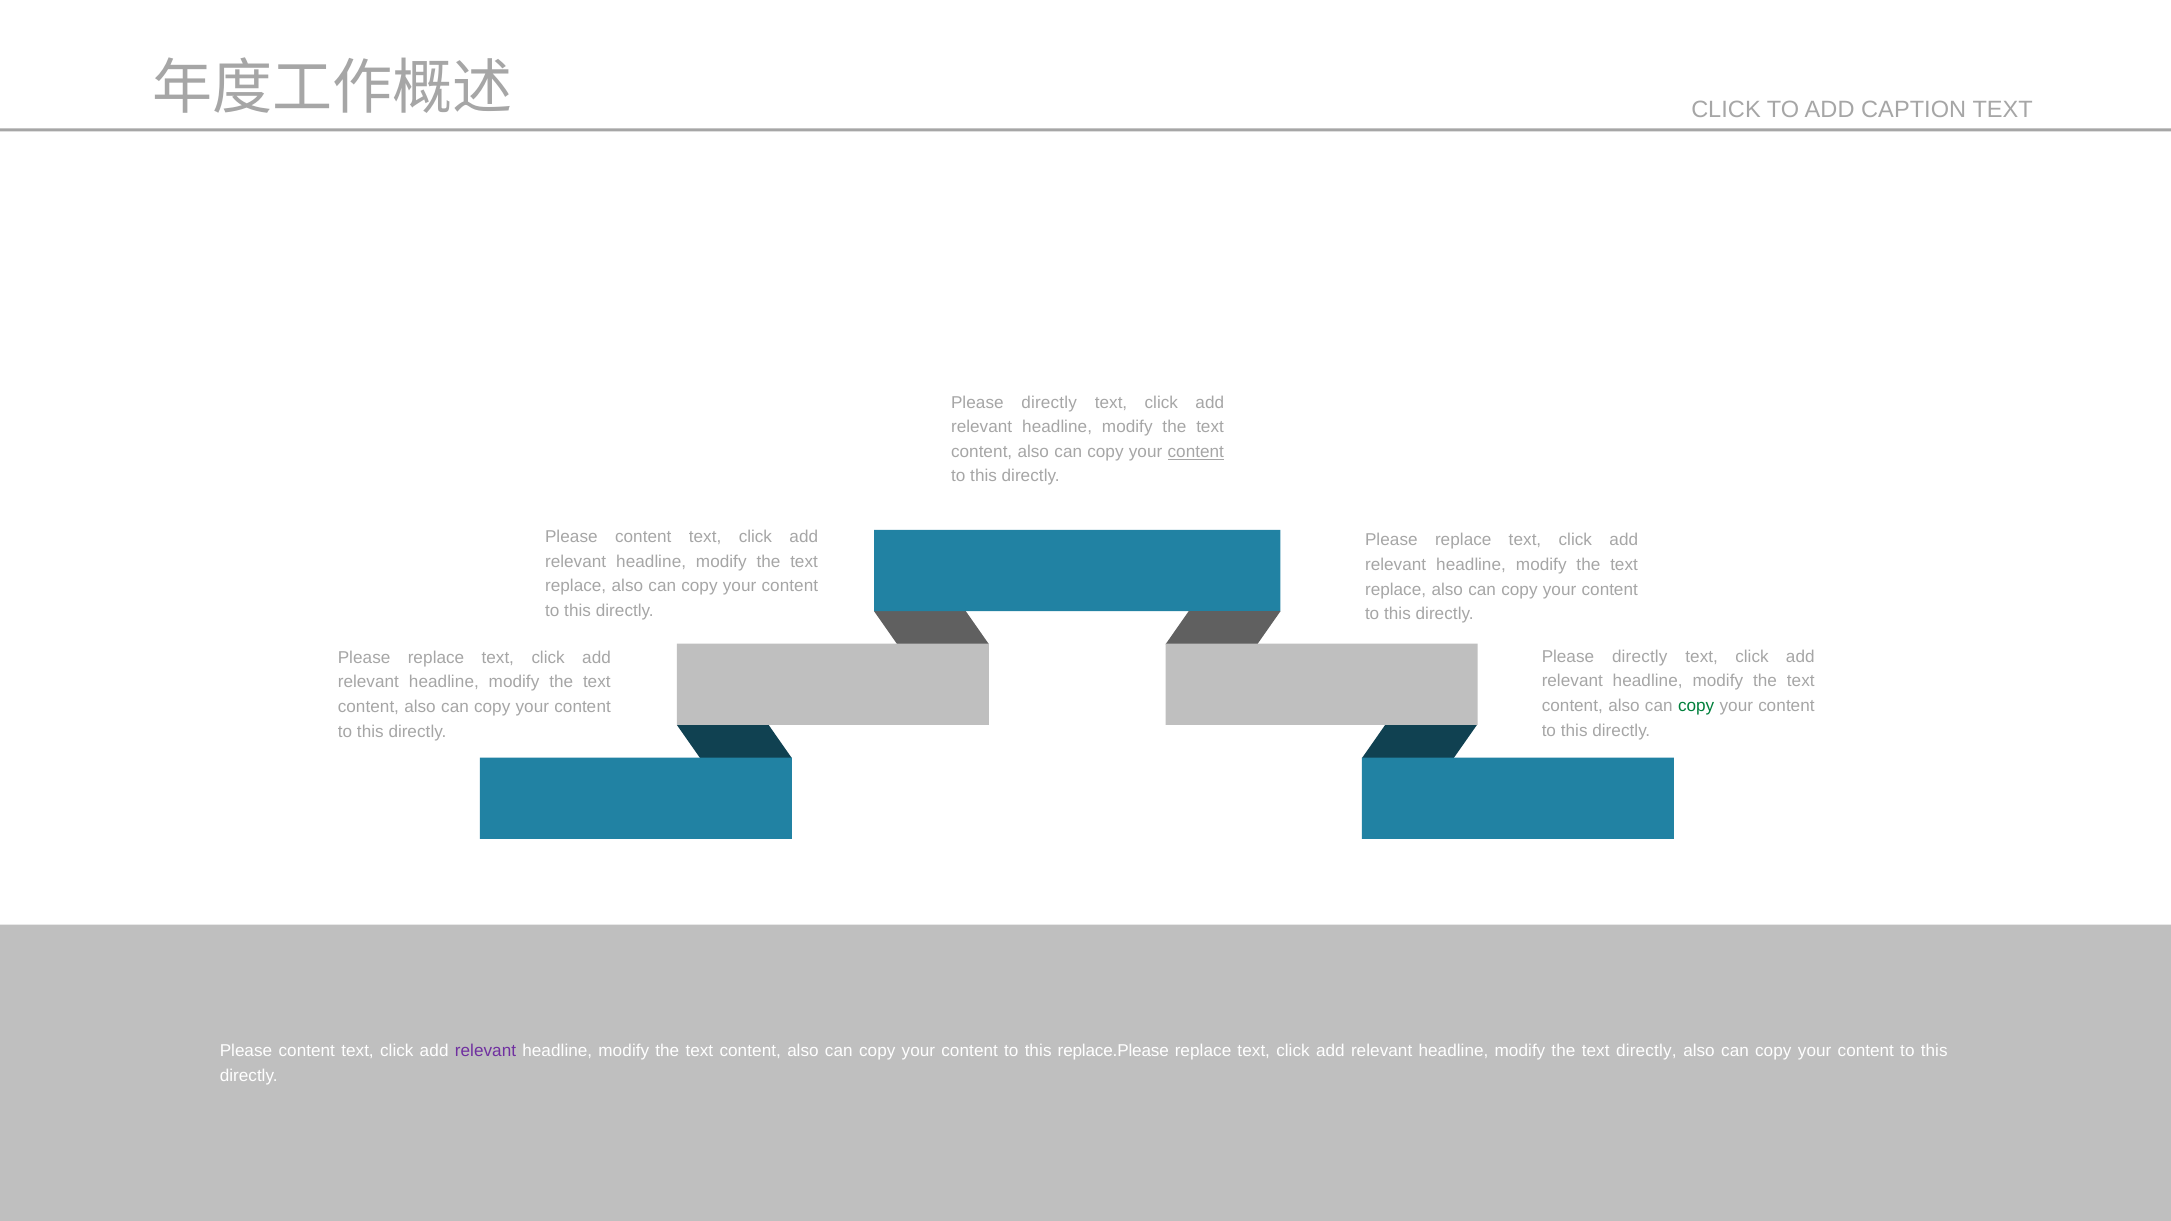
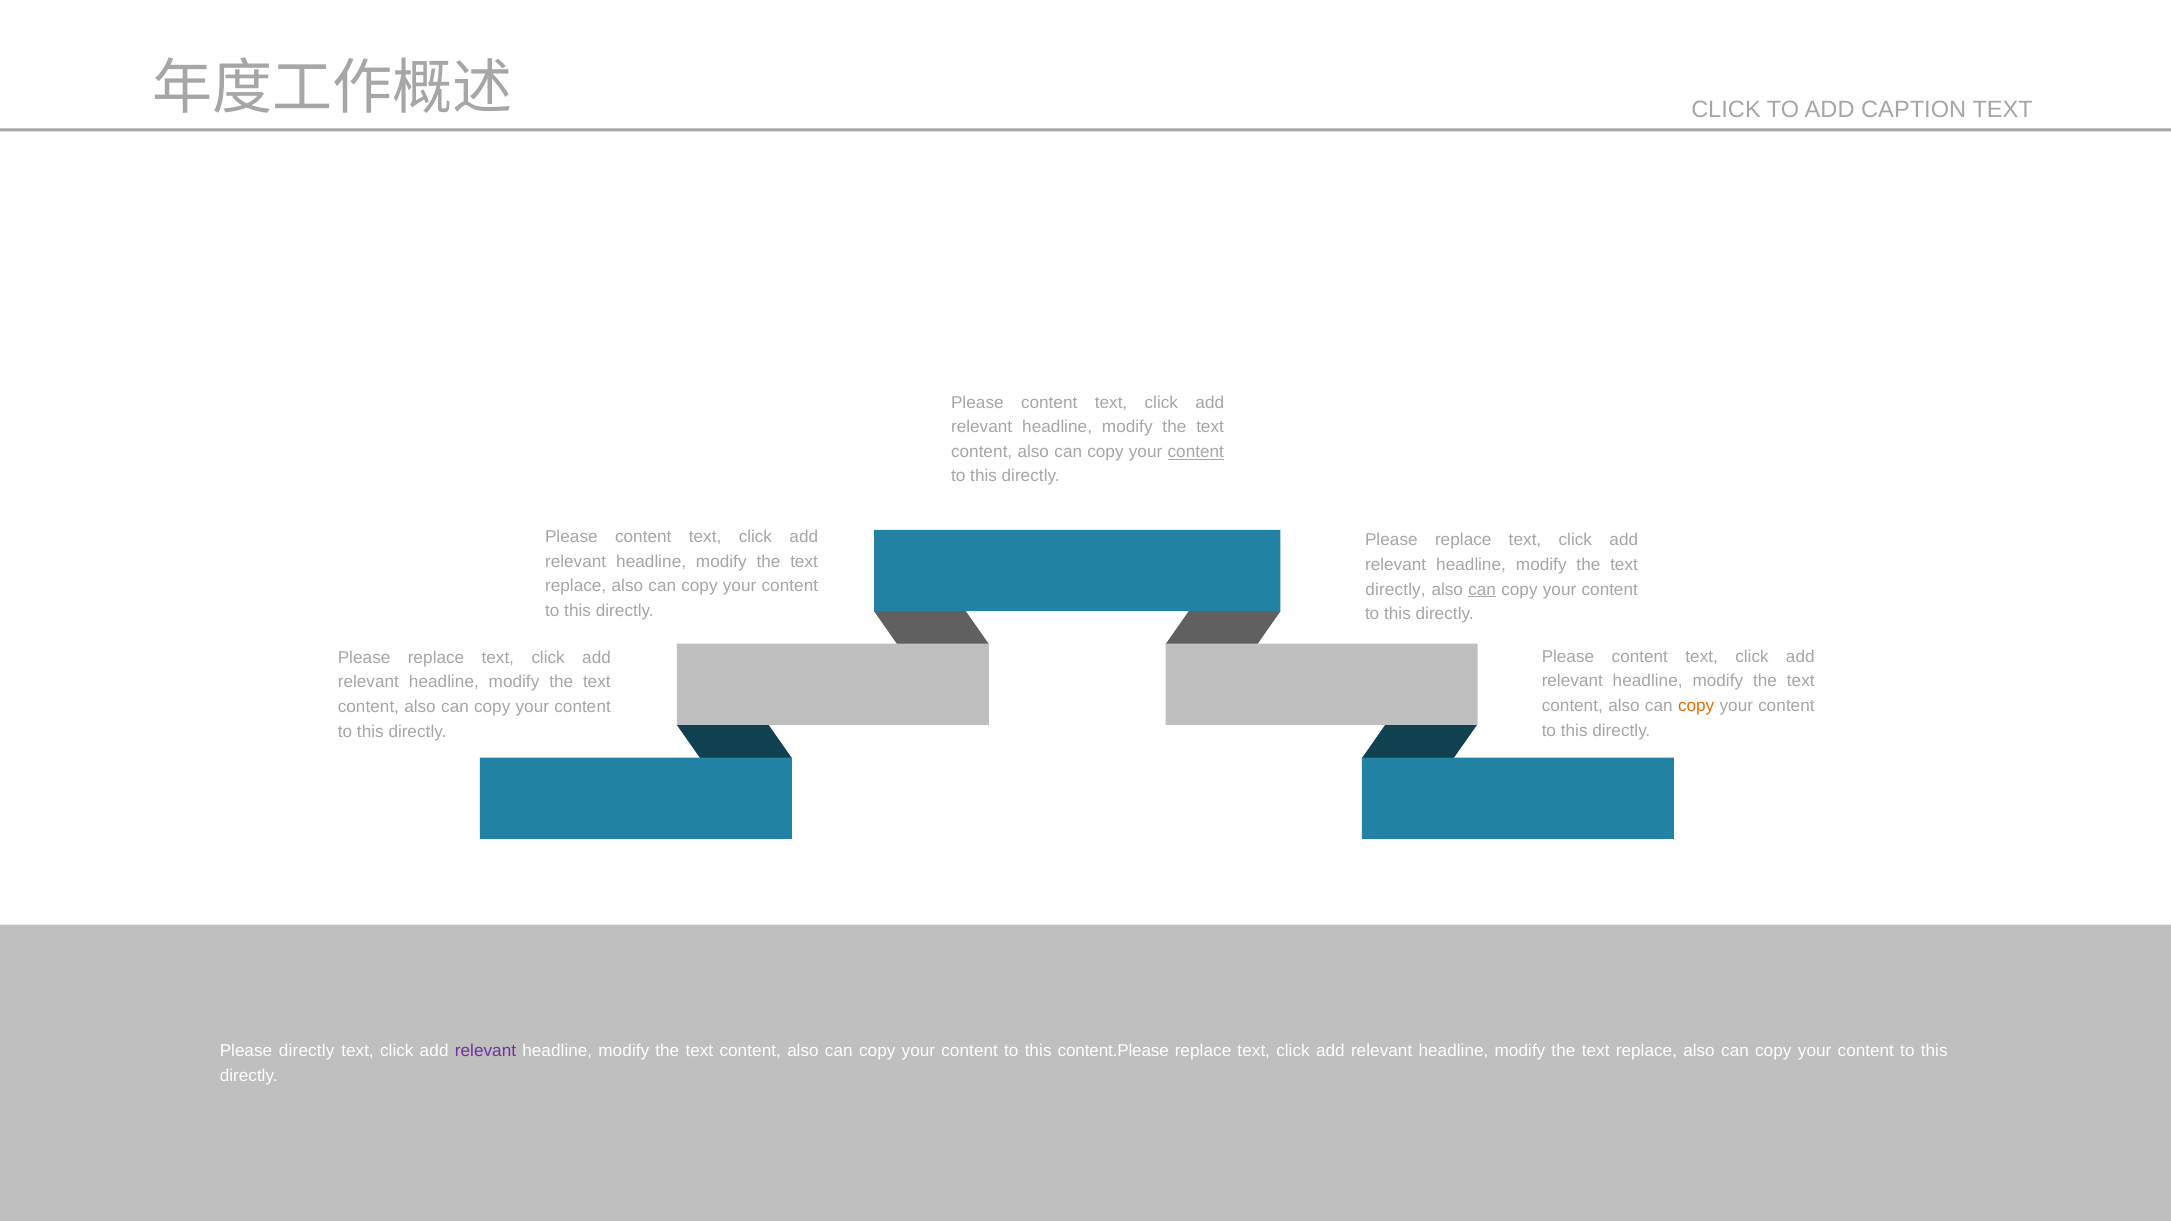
directly at (1049, 403): directly -> content
replace at (1396, 589): replace -> directly
can at (1482, 589) underline: none -> present
directly at (1640, 657): directly -> content
copy at (1696, 706) colour: green -> orange
content at (307, 1051): content -> directly
replace.Please: replace.Please -> content.Please
directly at (1646, 1051): directly -> replace
